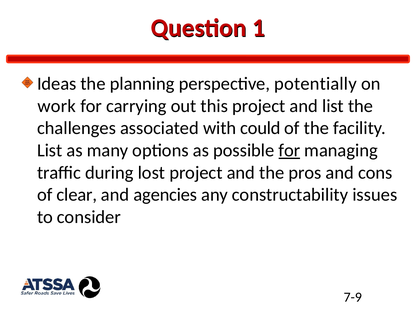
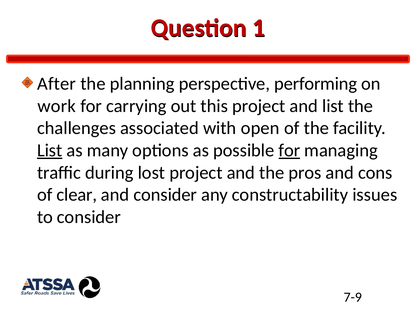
Ideas: Ideas -> After
potentially: potentially -> performing
could: could -> open
List at (50, 150) underline: none -> present
and agencies: agencies -> consider
